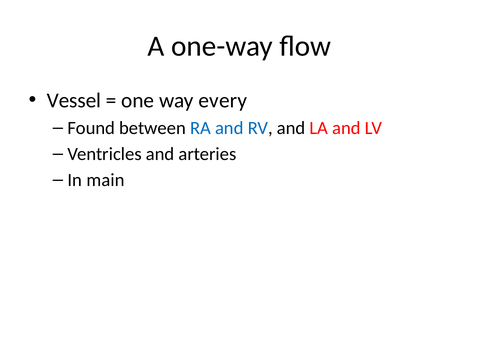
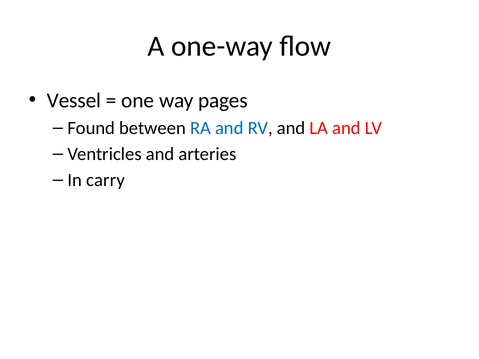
every: every -> pages
main: main -> carry
